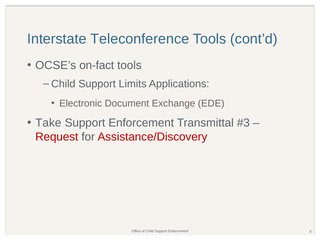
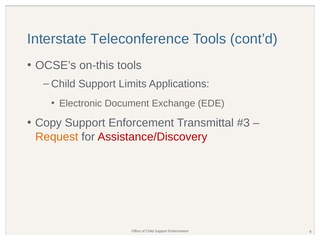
on-fact: on-fact -> on-this
Take: Take -> Copy
Request colour: red -> orange
